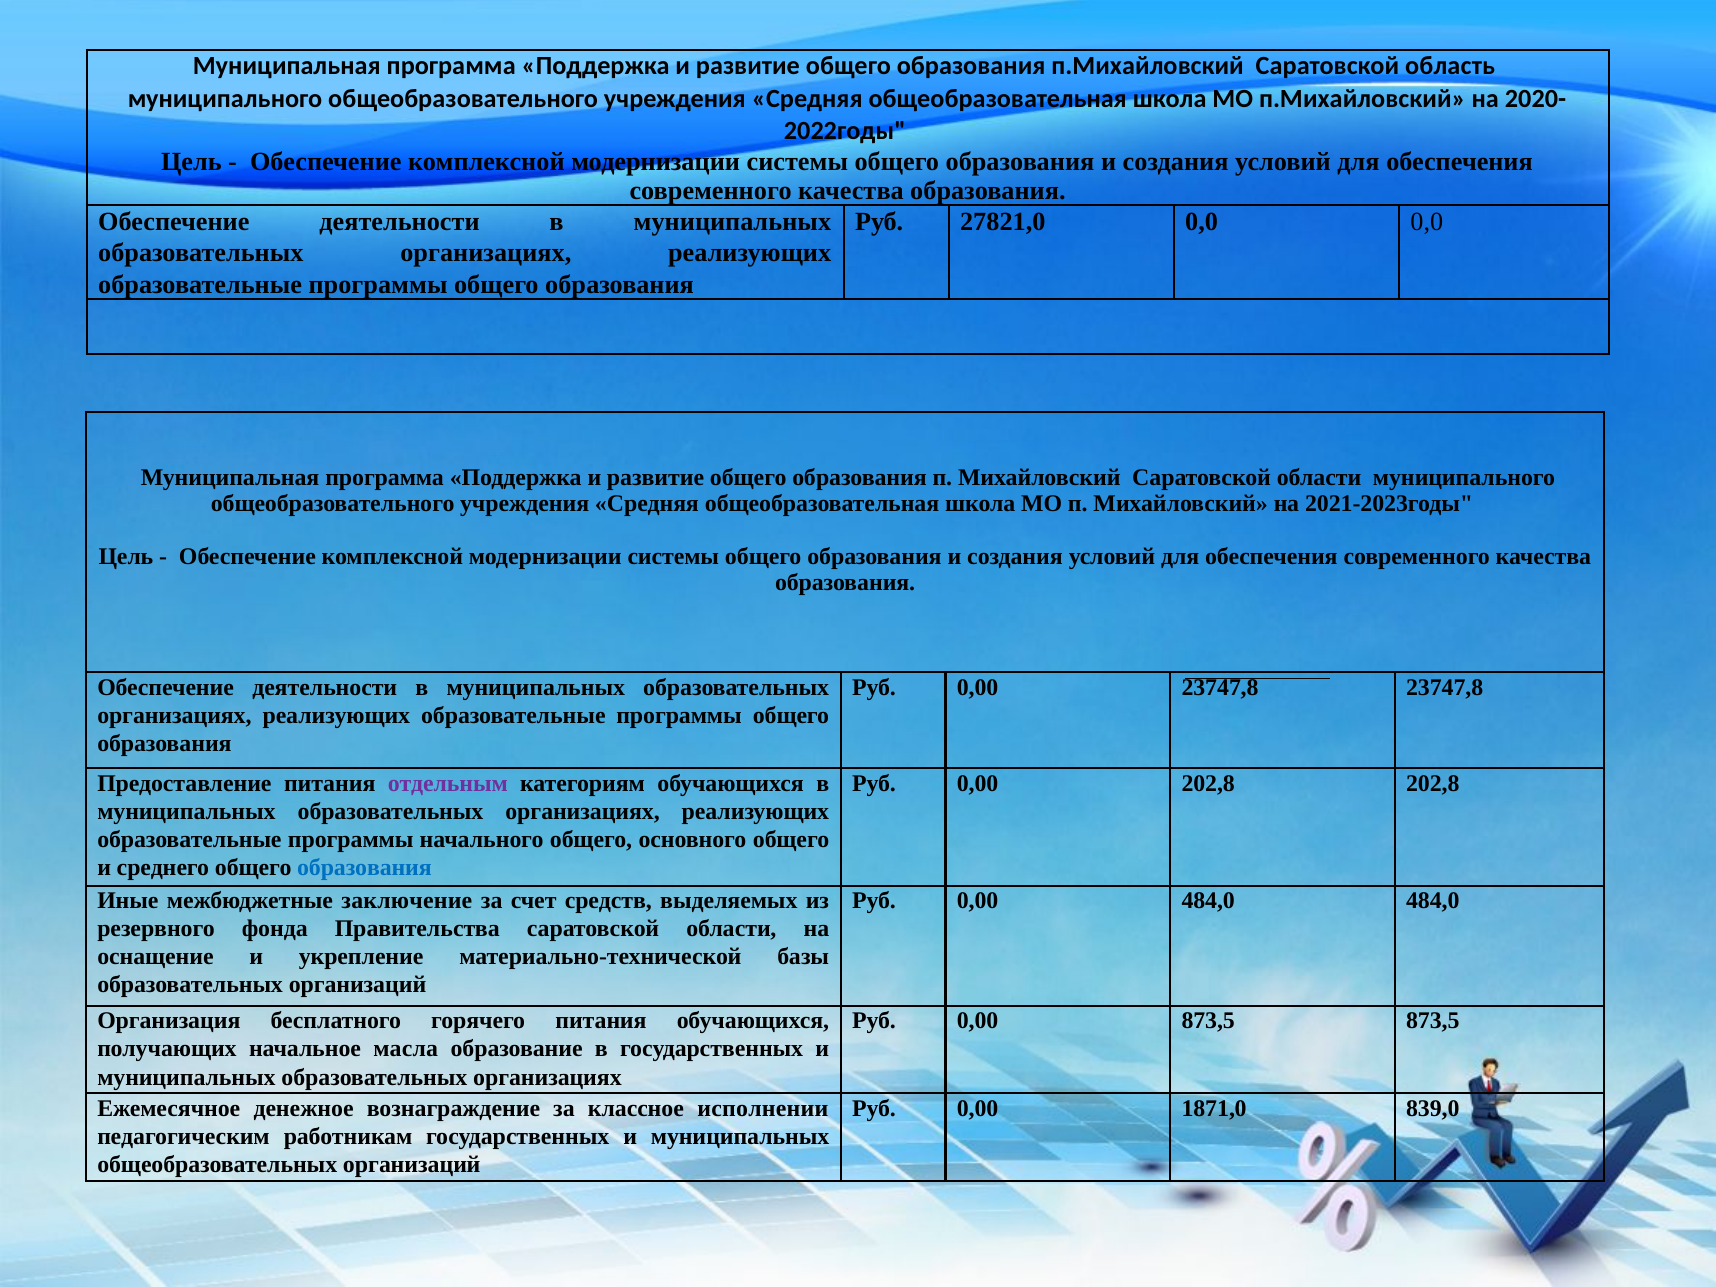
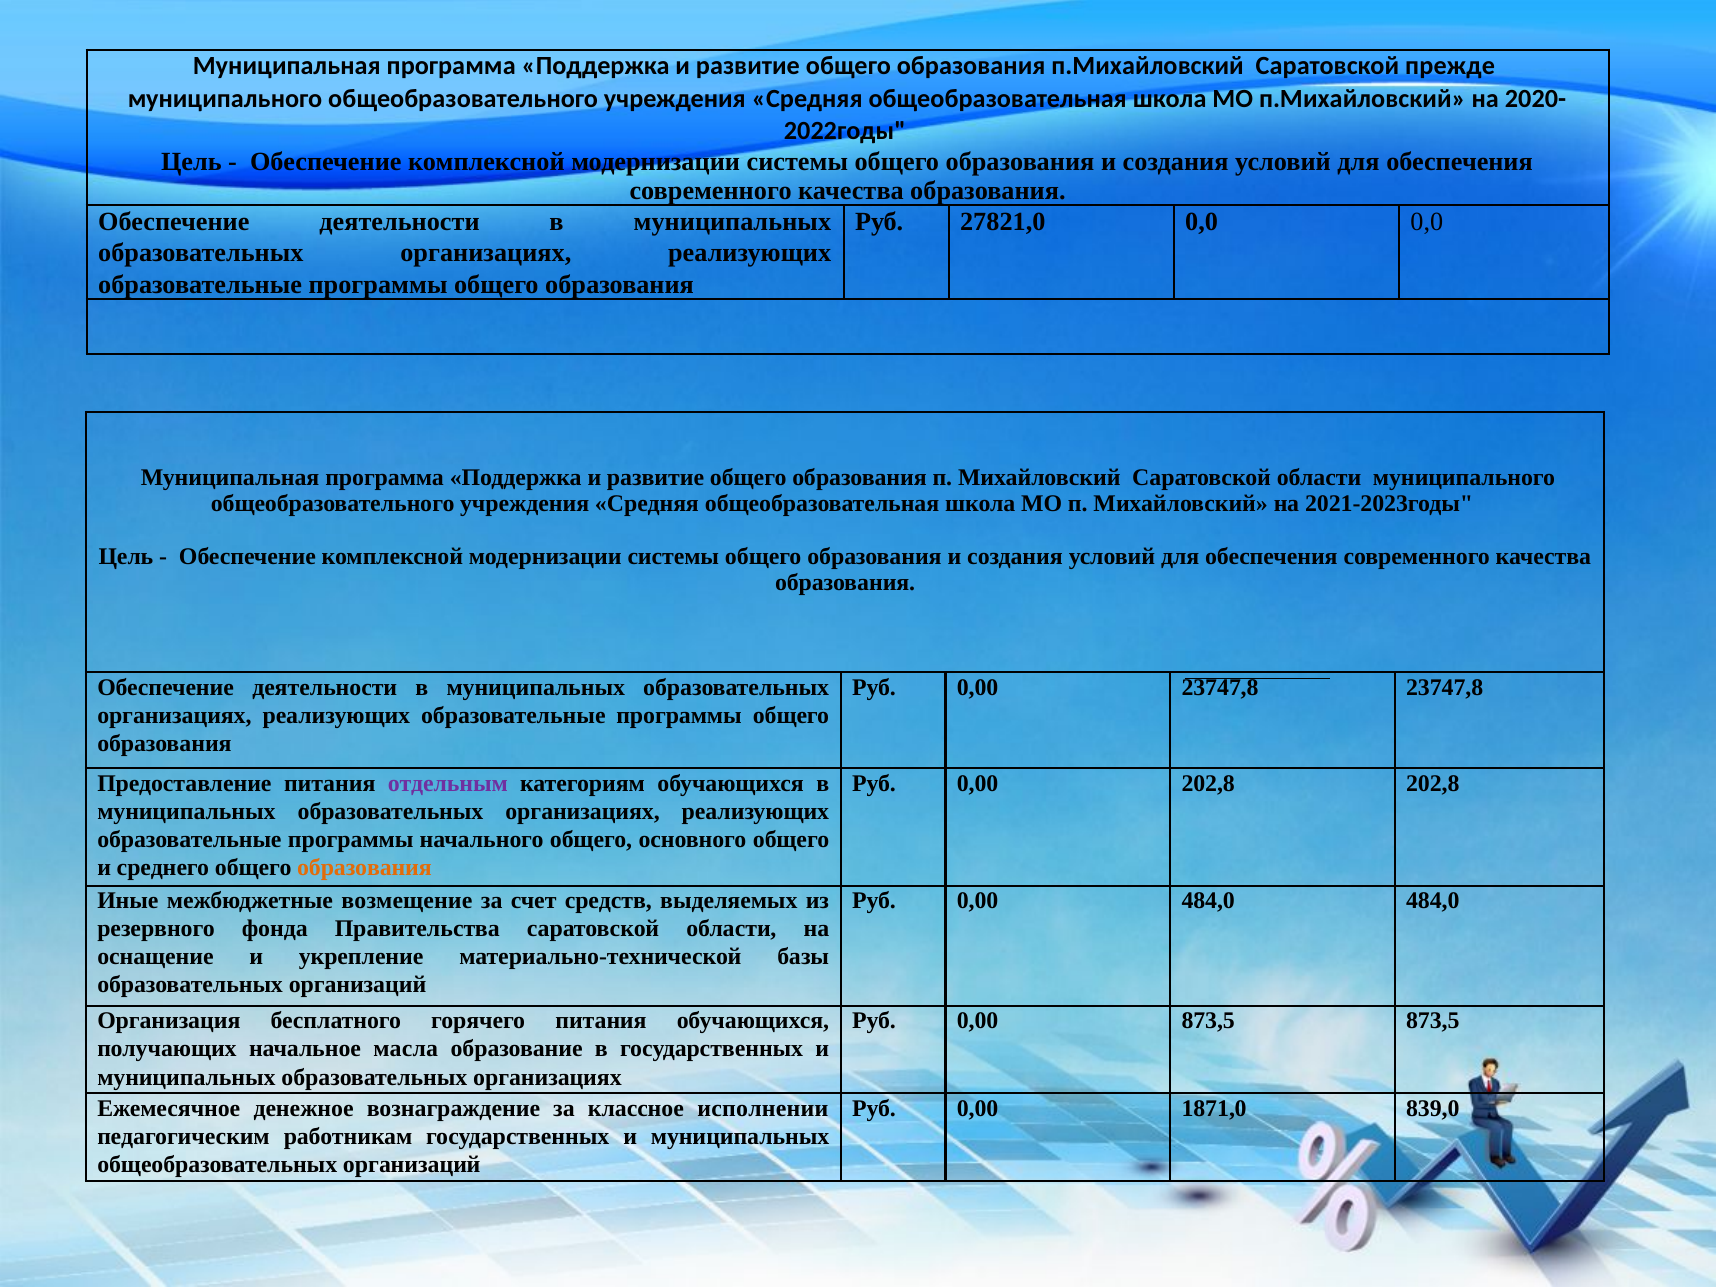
область: область -> прежде
образования at (364, 868) colour: blue -> orange
заключение: заключение -> возмещение
